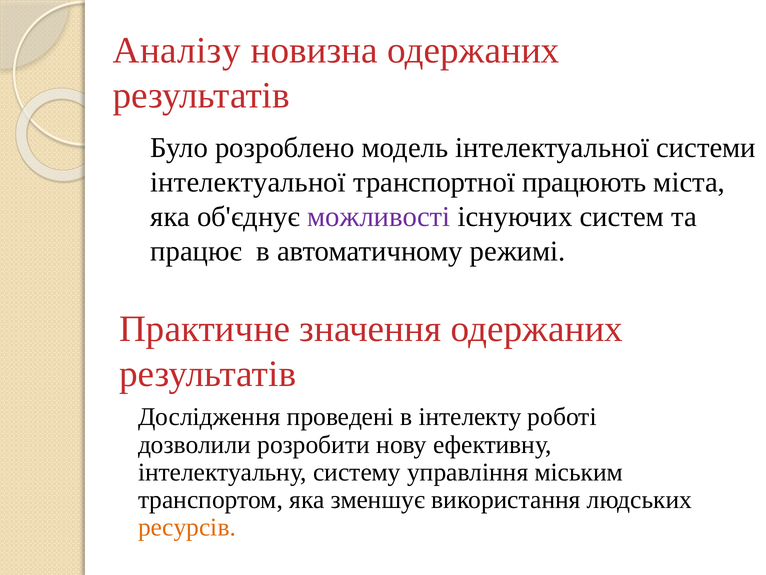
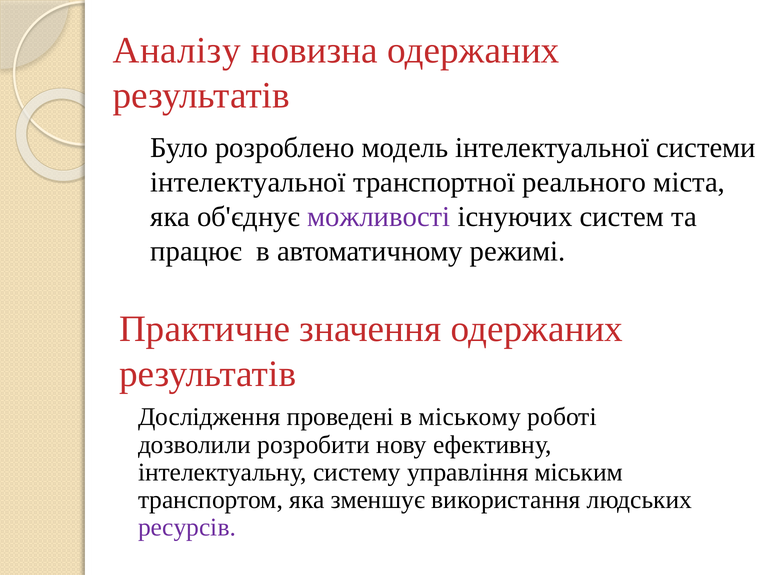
працюють: працюють -> реального
інтелекту: інтелекту -> міському
ресурсів colour: orange -> purple
